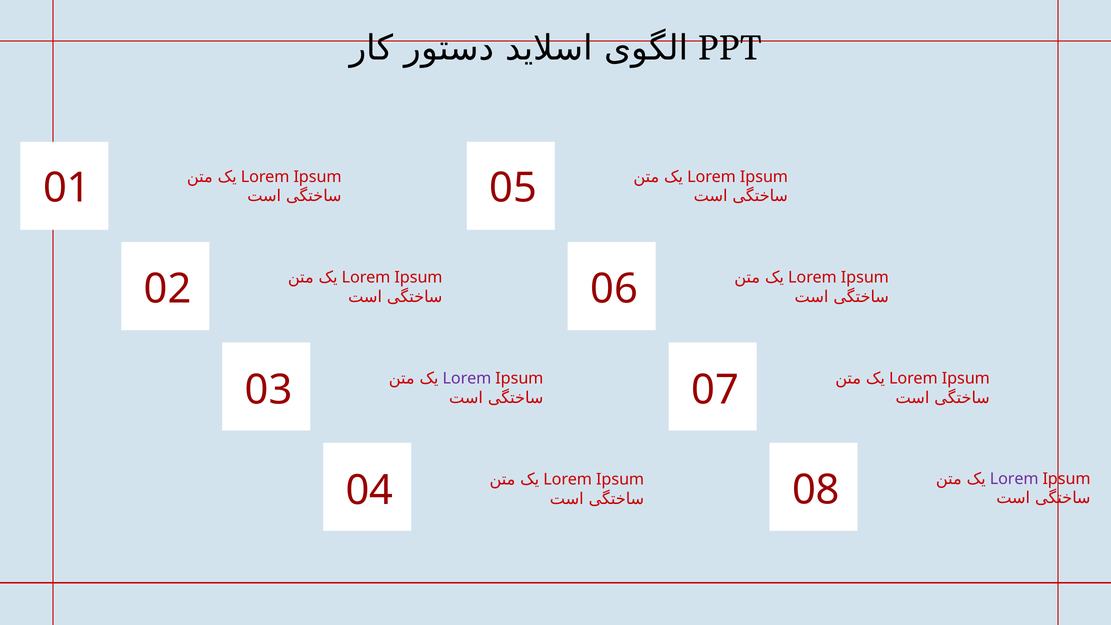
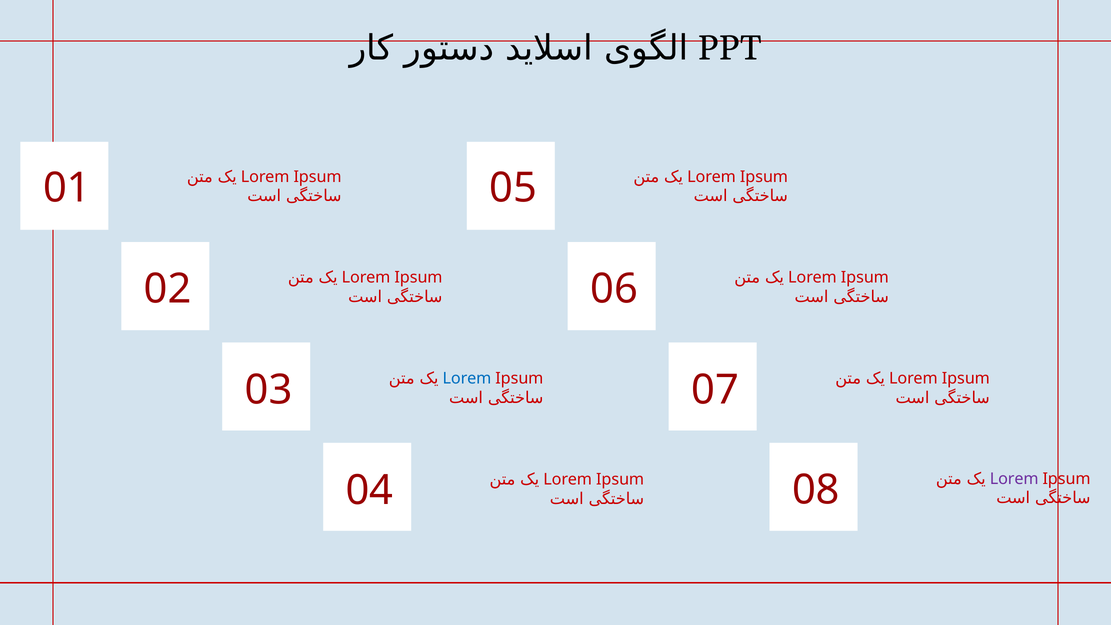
Lorem at (467, 378) colour: purple -> blue
